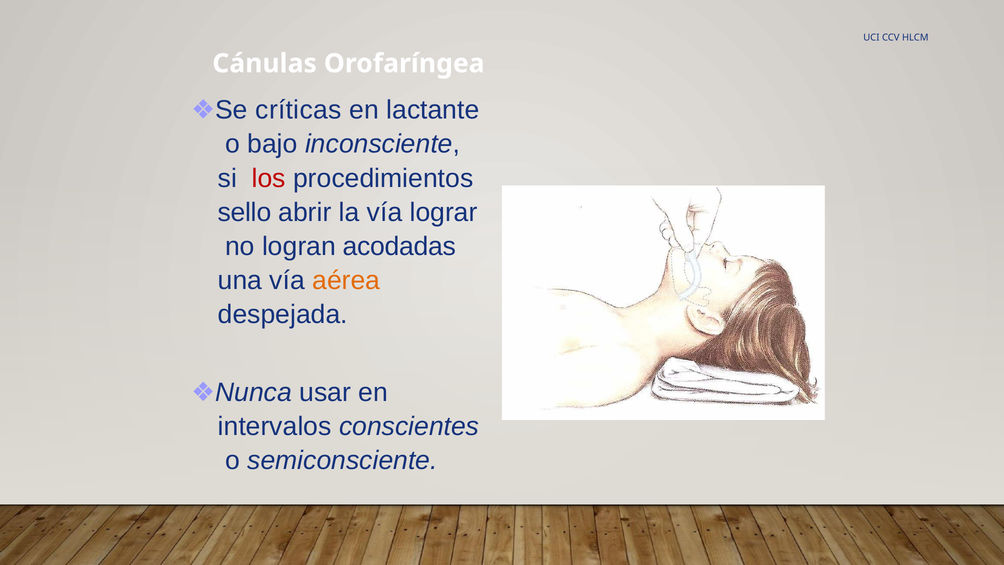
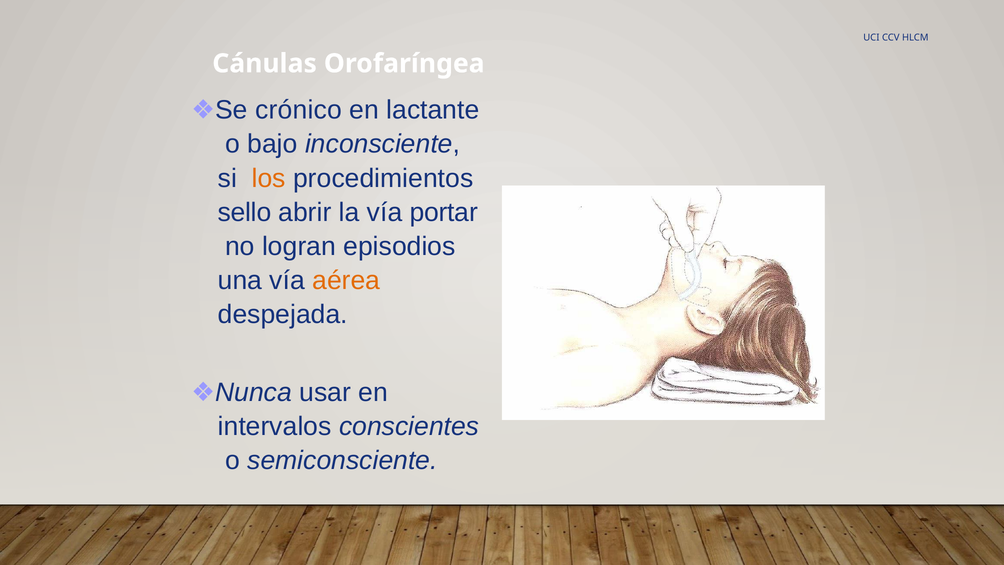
críticas: críticas -> crónico
los colour: red -> orange
lograr: lograr -> portar
acodadas: acodadas -> episodios
